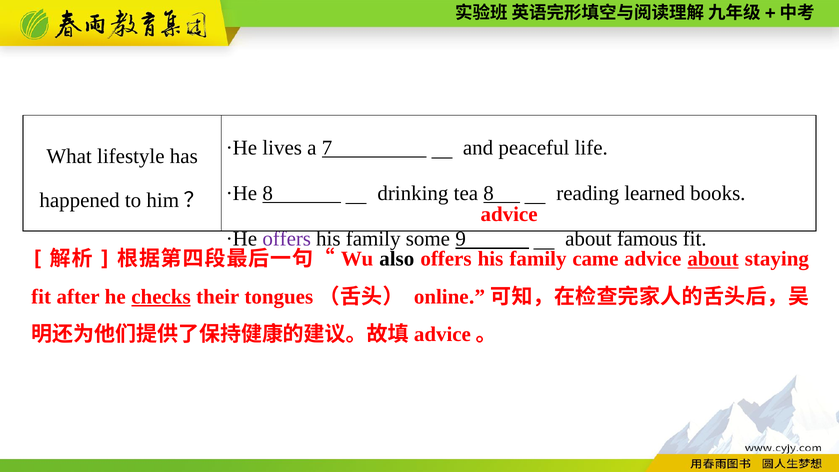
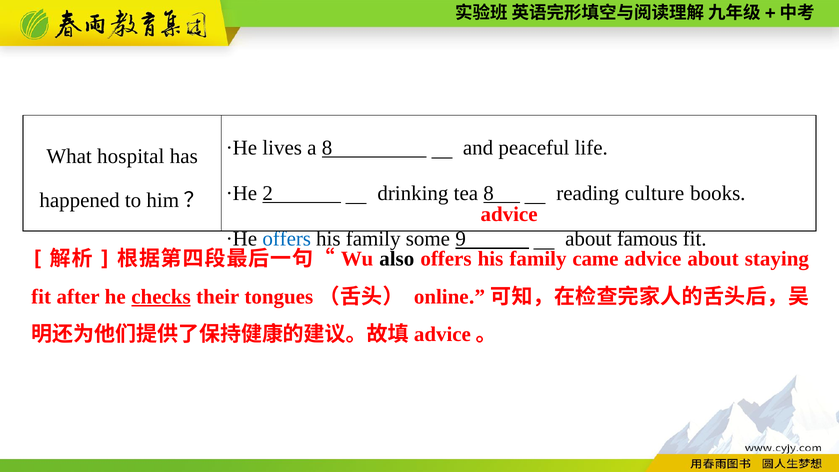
a 7: 7 -> 8
lifestyle: lifestyle -> hospital
·He 8: 8 -> 2
learned: learned -> culture
offers at (287, 239) colour: purple -> blue
about at (713, 259) underline: present -> none
